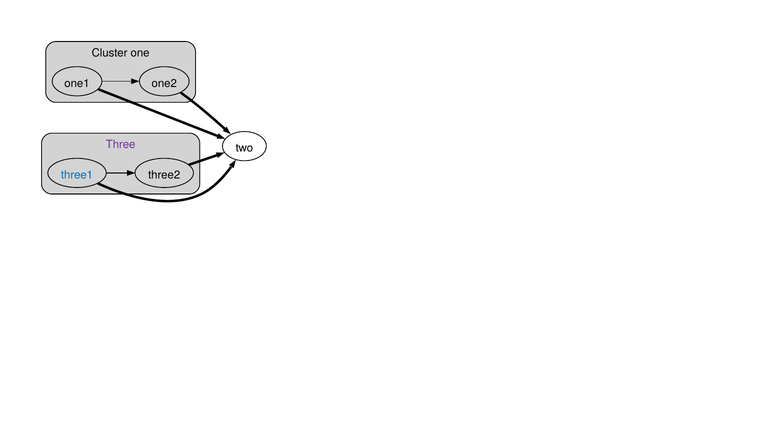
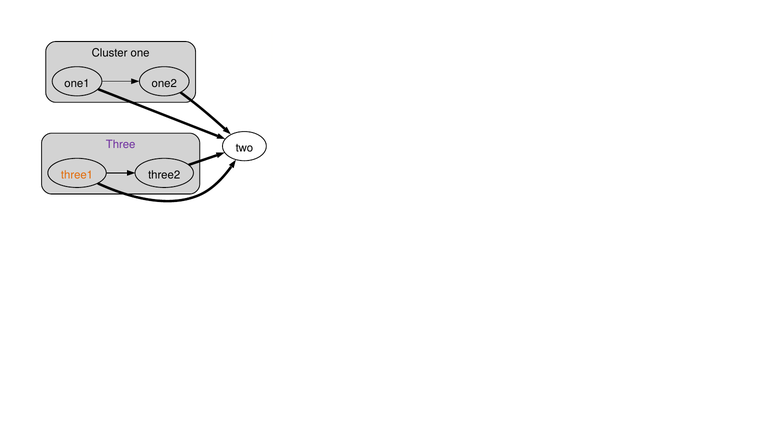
three1 colour: blue -> orange
